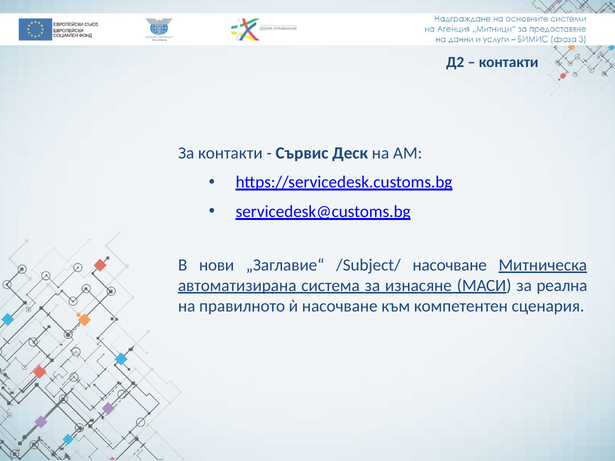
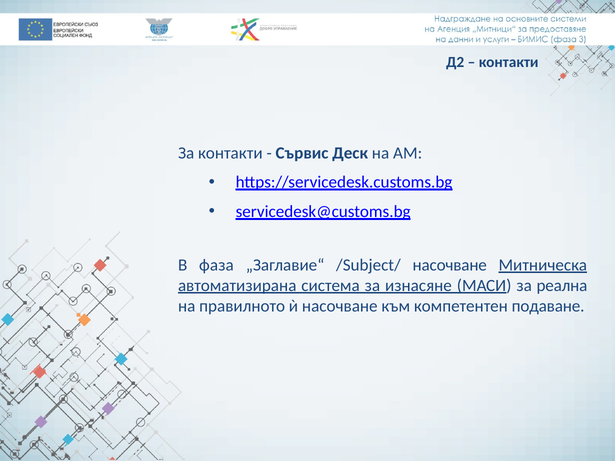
нови: нови -> фаза
сценария: сценария -> подаване
